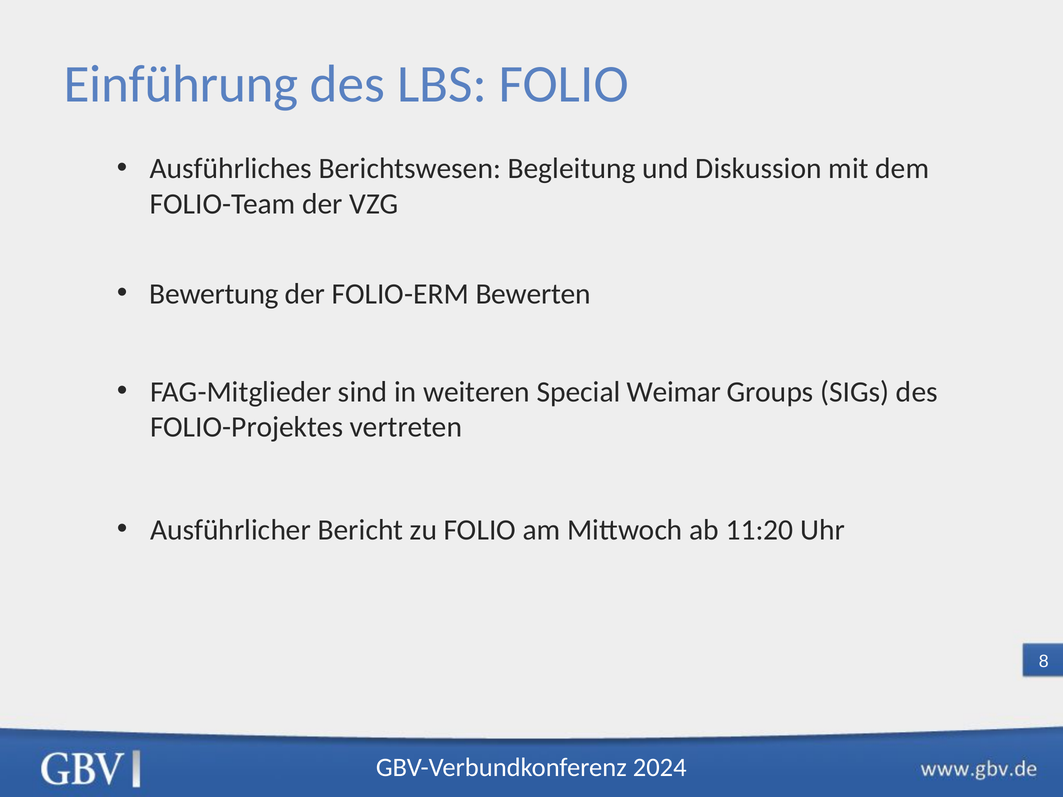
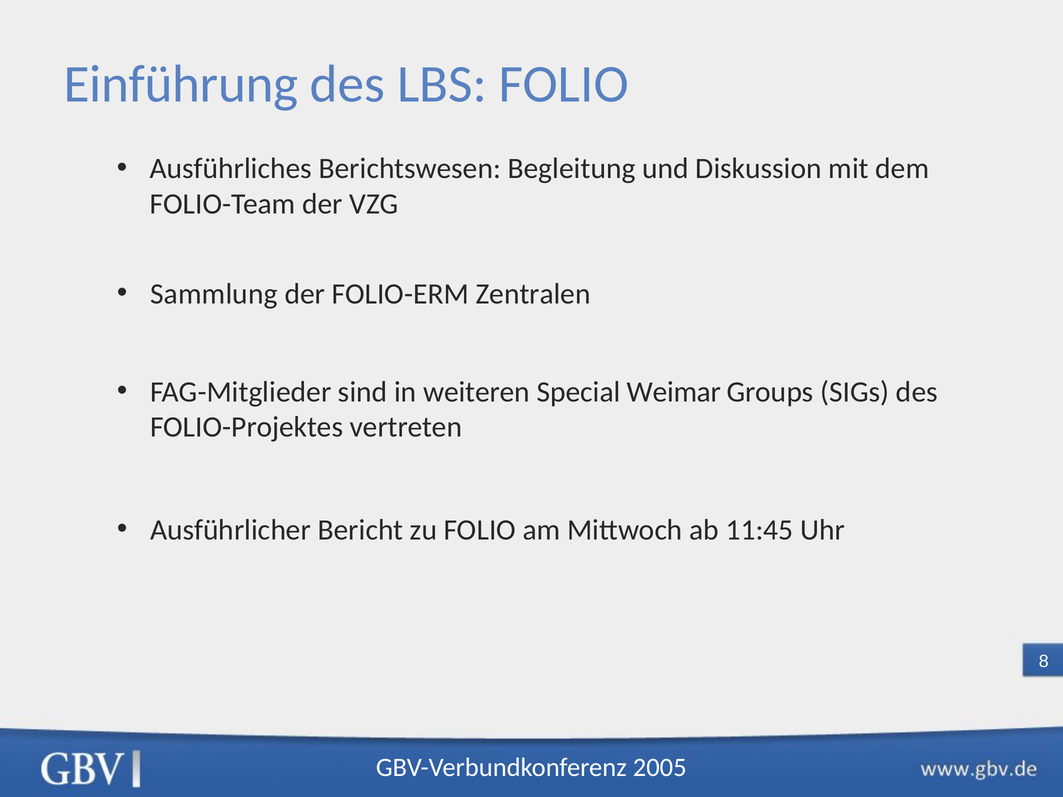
Bewertung: Bewertung -> Sammlung
Bewerten: Bewerten -> Zentralen
11:20: 11:20 -> 11:45
2024: 2024 -> 2005
